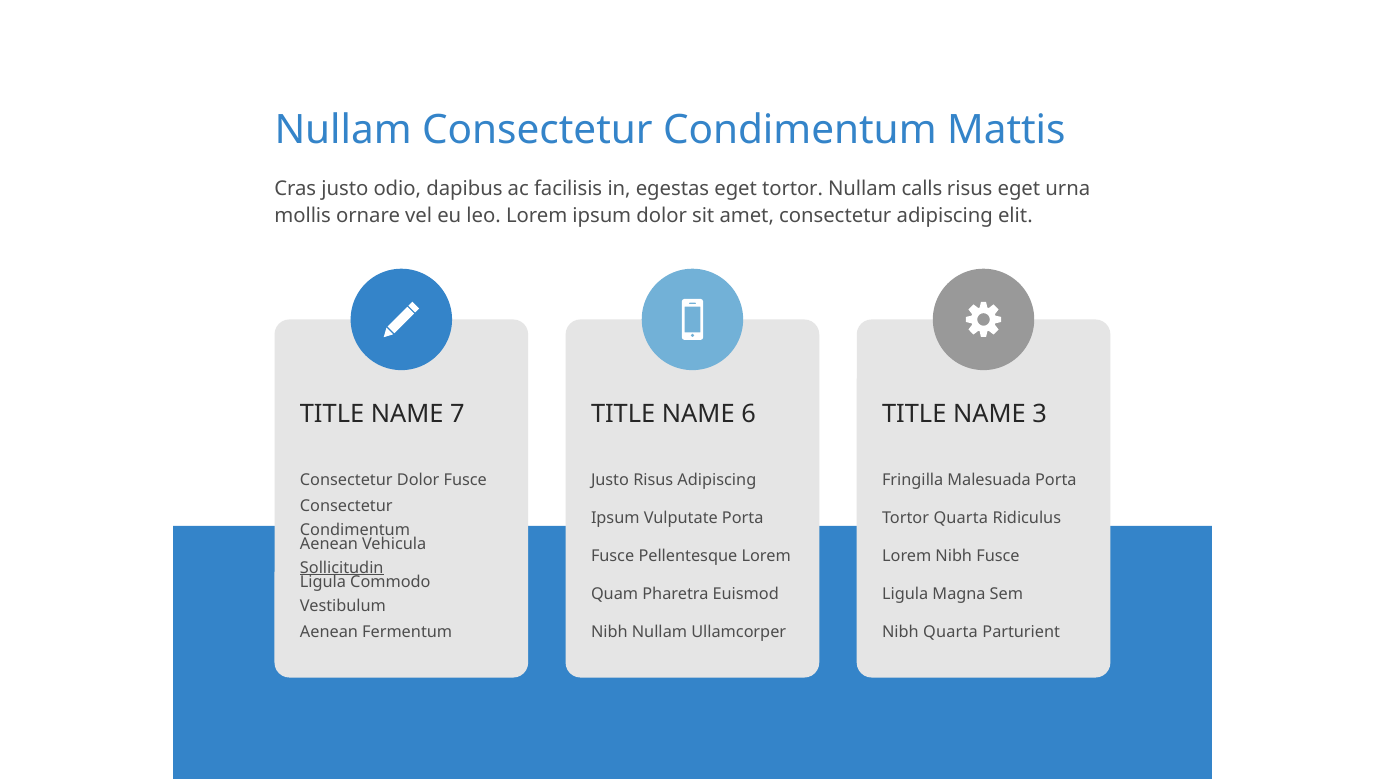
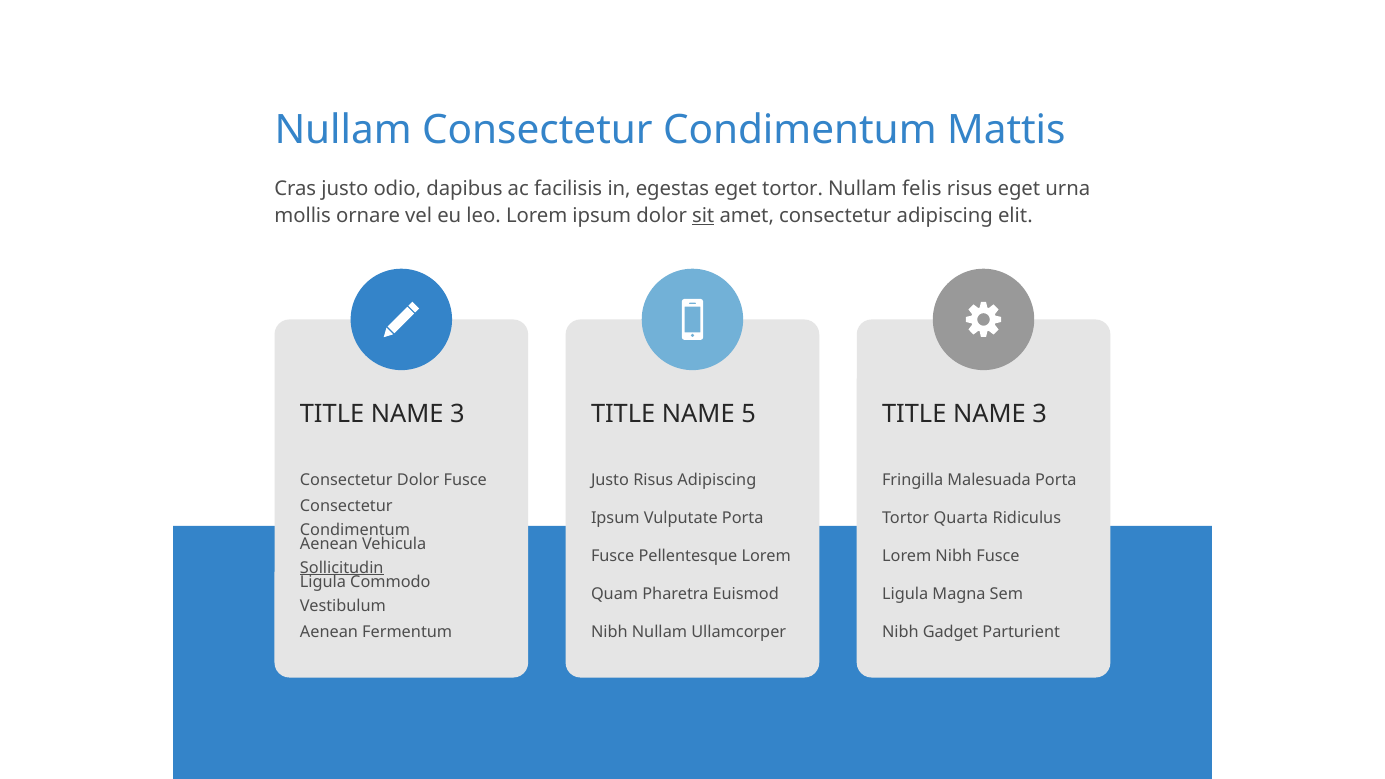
calls: calls -> felis
sit underline: none -> present
7 at (457, 414): 7 -> 3
6: 6 -> 5
Nibh Quarta: Quarta -> Gadget
